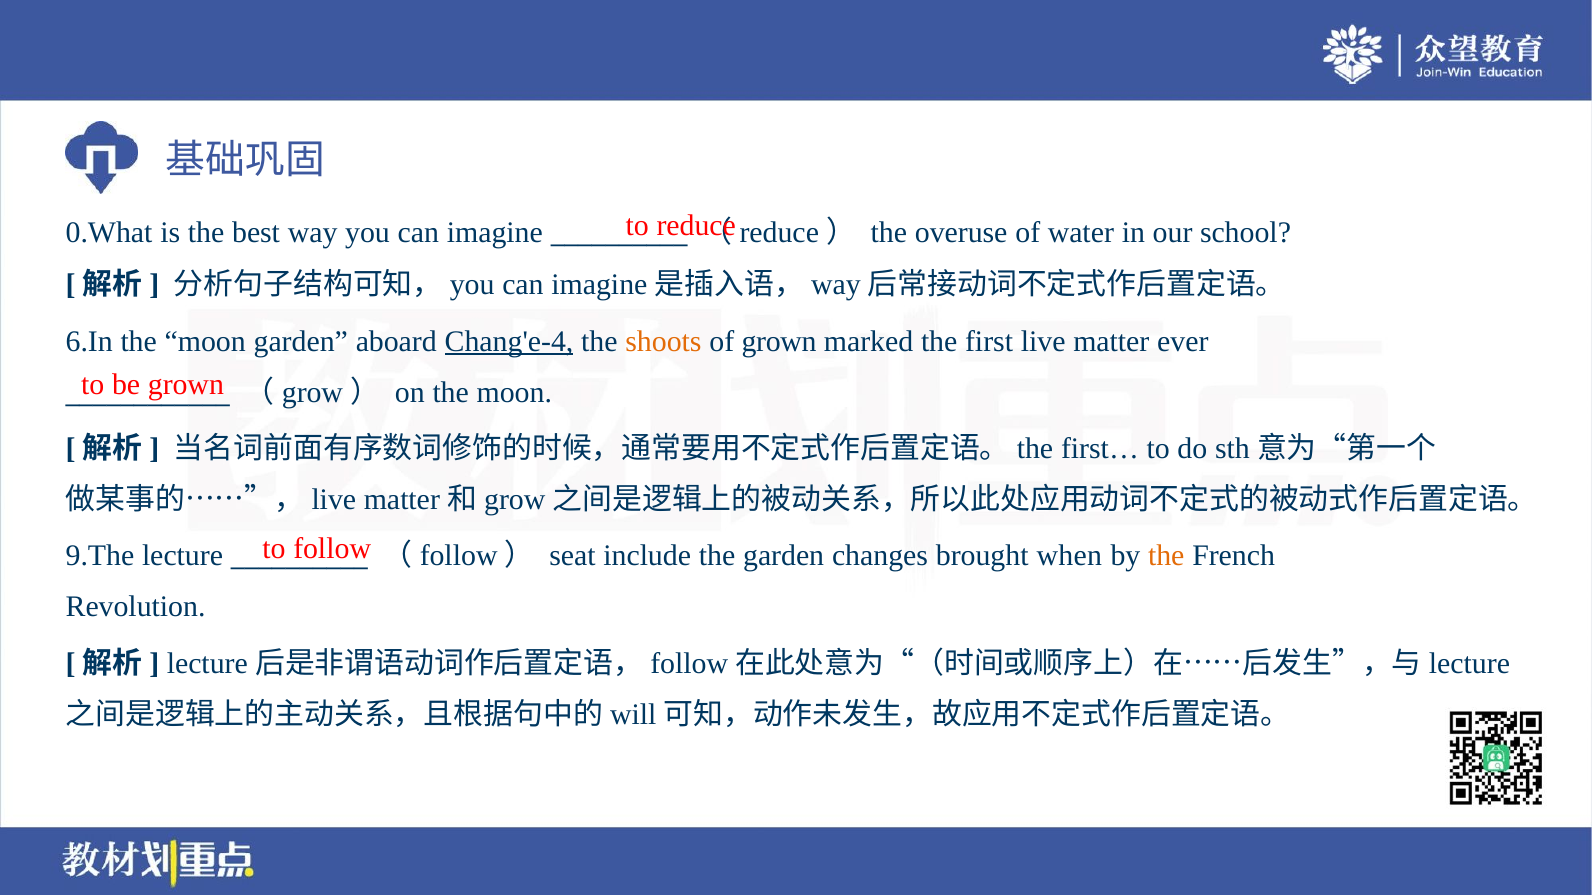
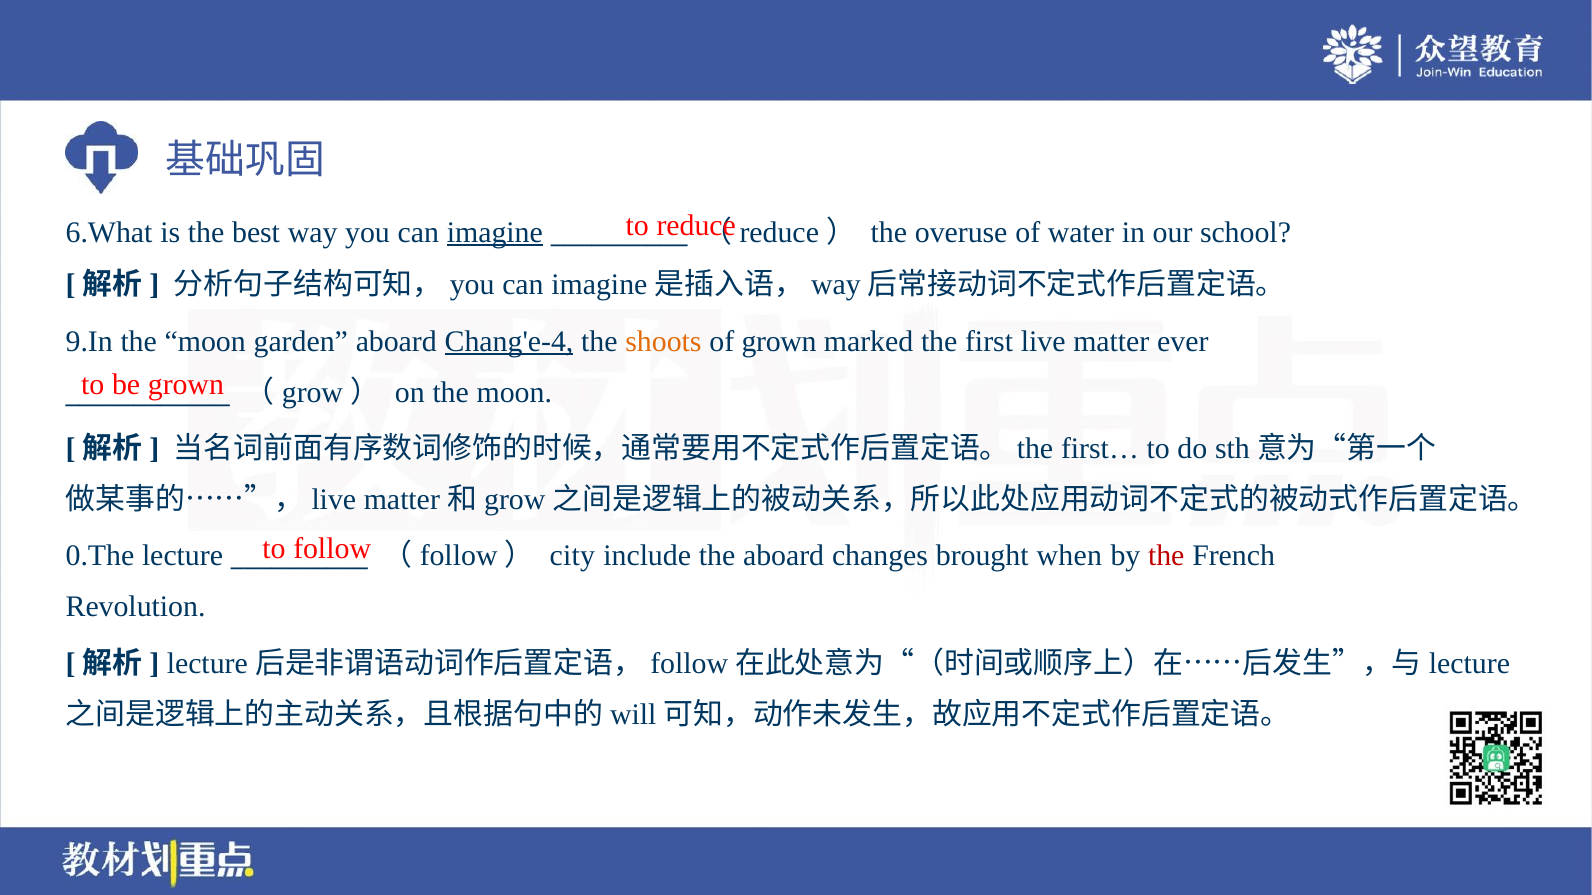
0.What: 0.What -> 6.What
imagine underline: none -> present
6.In: 6.In -> 9.In
9.The: 9.The -> 0.The
seat: seat -> city
the garden: garden -> aboard
the at (1166, 556) colour: orange -> red
